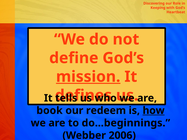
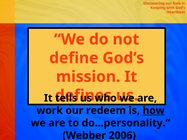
mission underline: present -> none
book: book -> work
do…beginnings: do…beginnings -> do…personality
